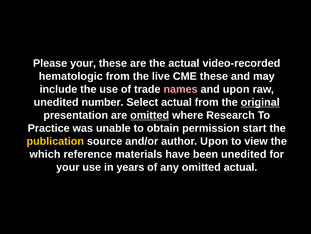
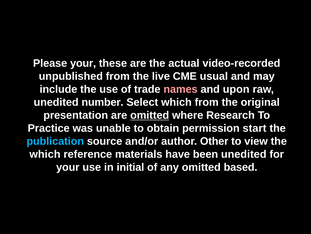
hematologic: hematologic -> unpublished
CME these: these -> usual
Select actual: actual -> which
original underline: present -> none
publication colour: yellow -> light blue
author Upon: Upon -> Other
years: years -> initial
omitted actual: actual -> based
